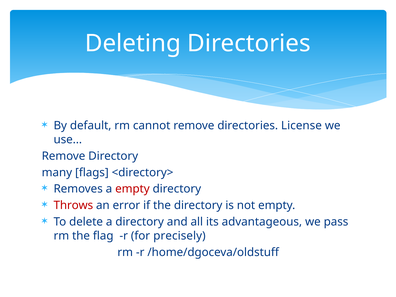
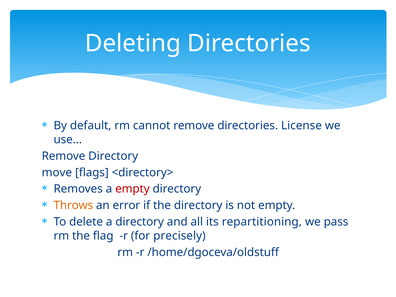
many: many -> move
Throws colour: red -> orange
advantageous: advantageous -> repartitioning
